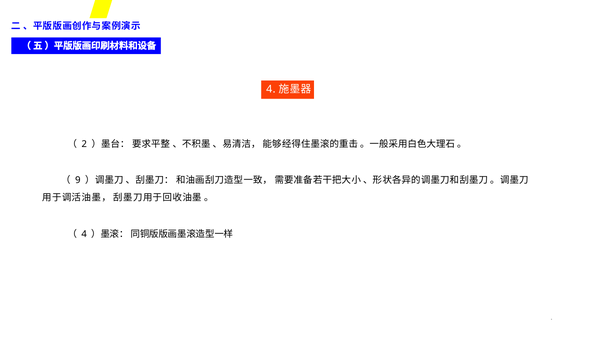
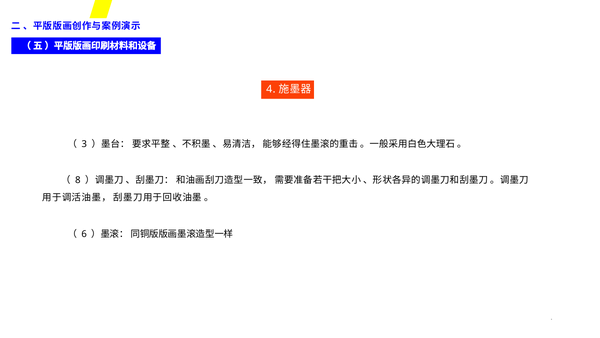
2: 2 -> 3
9: 9 -> 8
4 at (84, 234): 4 -> 6
